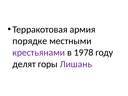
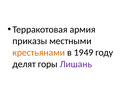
порядке: порядке -> приказы
крестьянами colour: purple -> orange
1978: 1978 -> 1949
